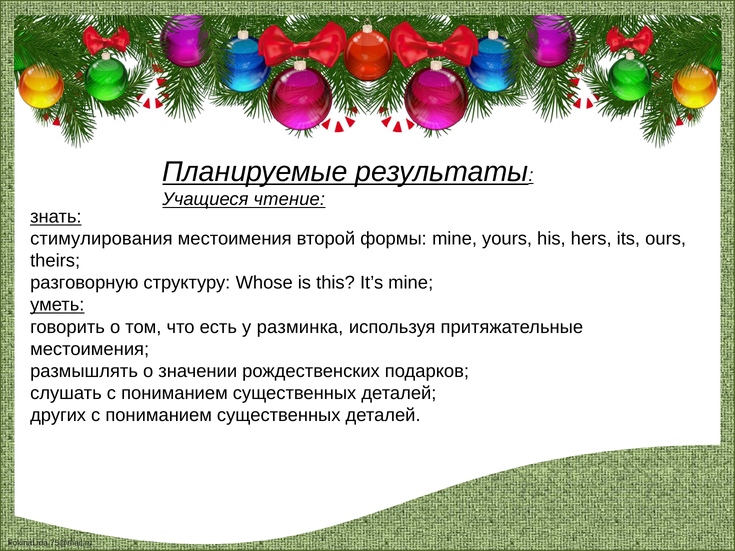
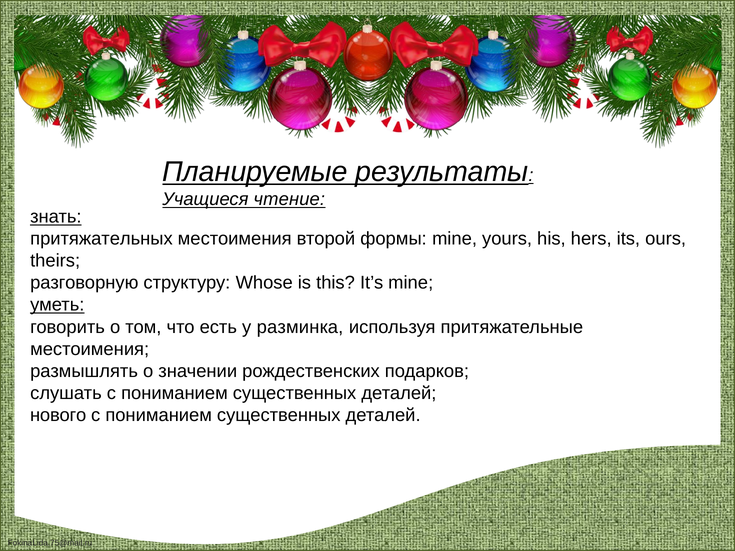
стимулирования: стимулирования -> притяжательных
других: других -> нового
